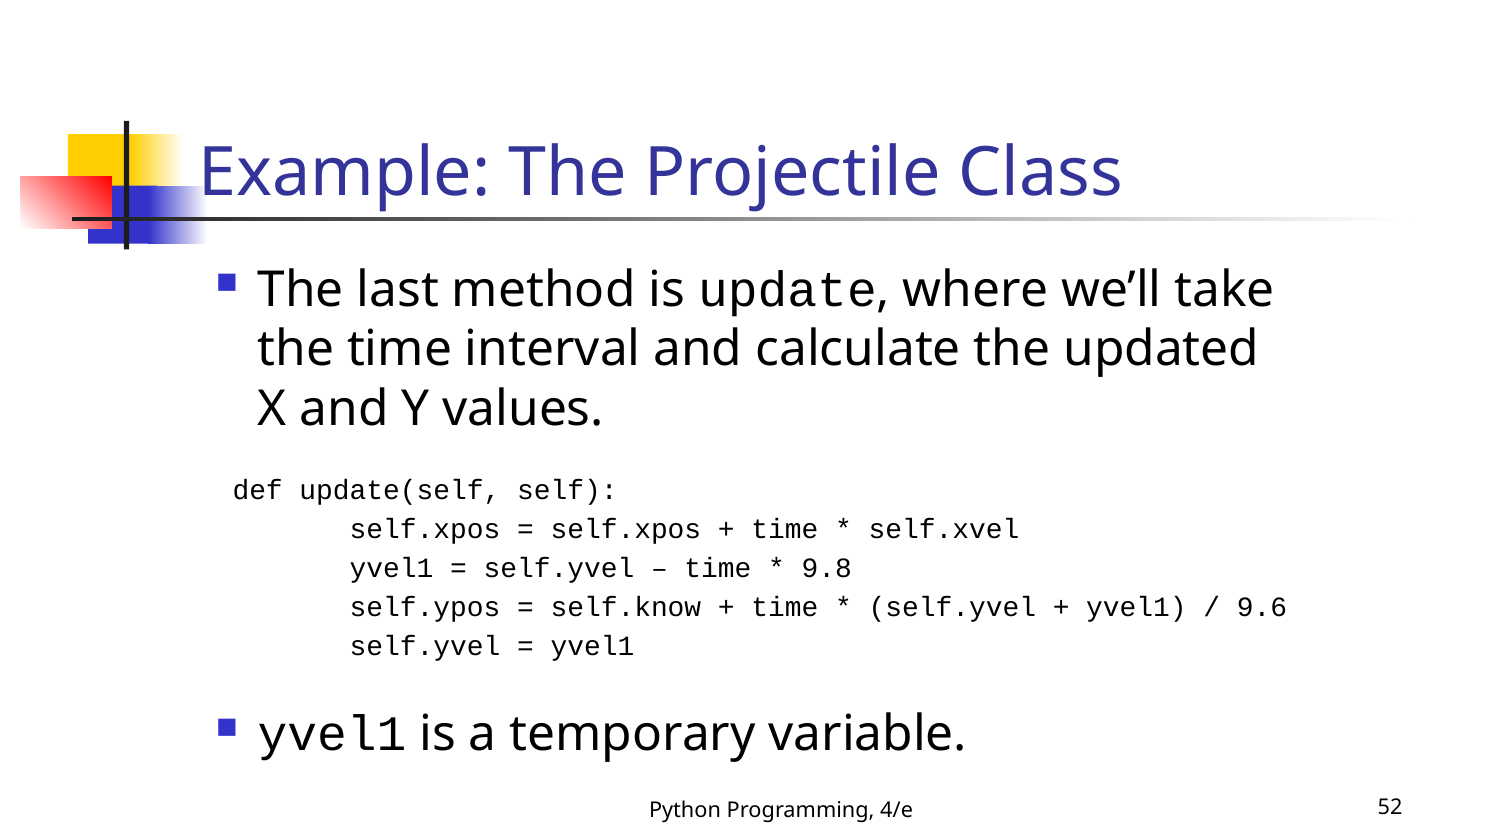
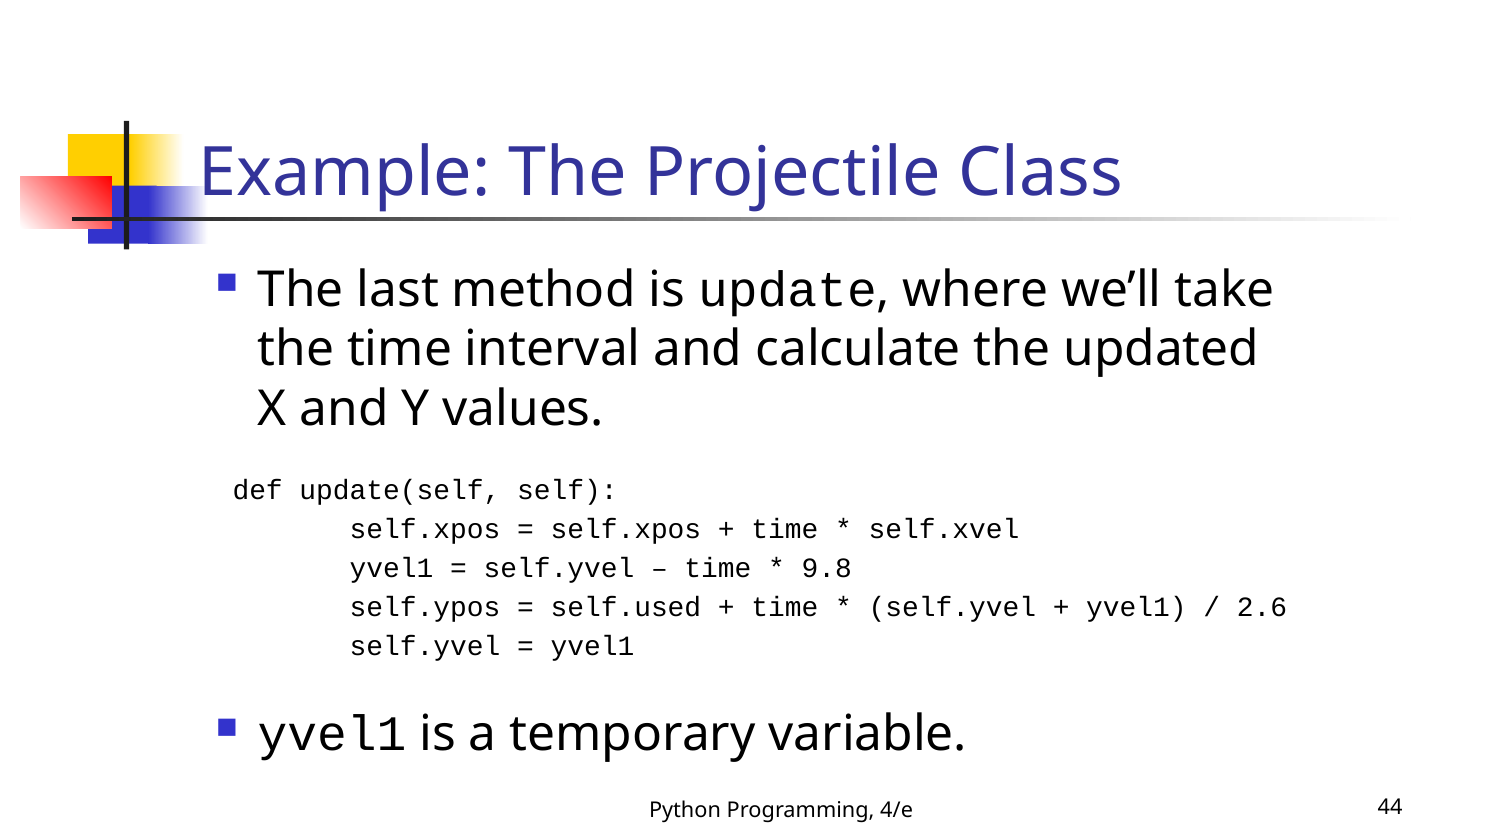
self.know: self.know -> self.used
9.6: 9.6 -> 2.6
52: 52 -> 44
